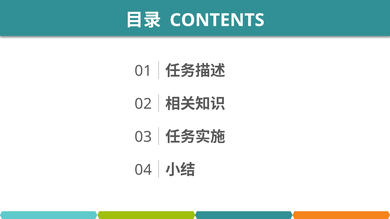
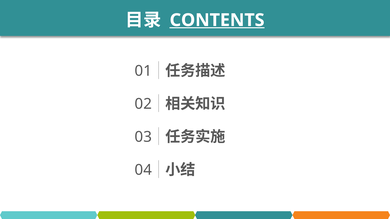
CONTENTS underline: none -> present
